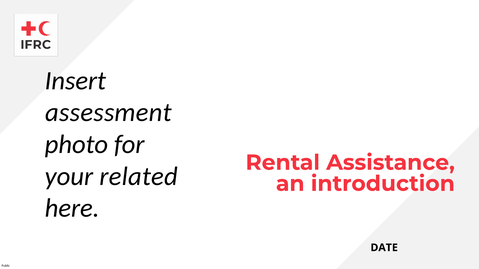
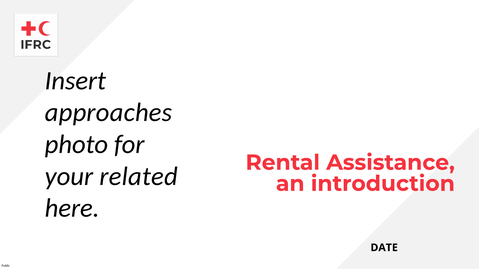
assessment: assessment -> approaches
